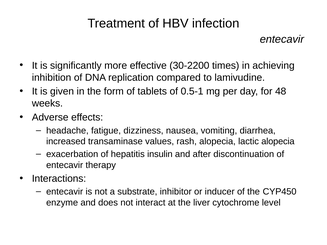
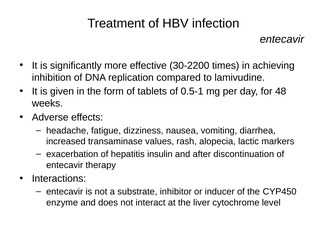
lactic alopecia: alopecia -> markers
